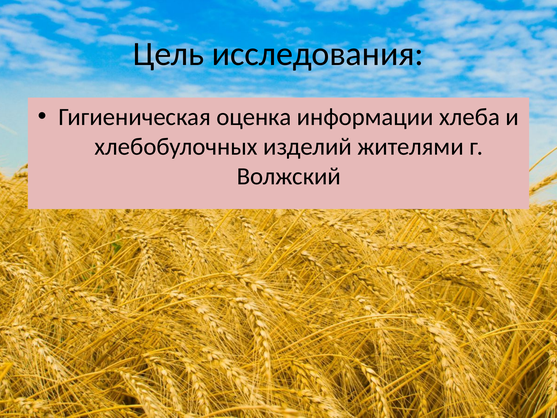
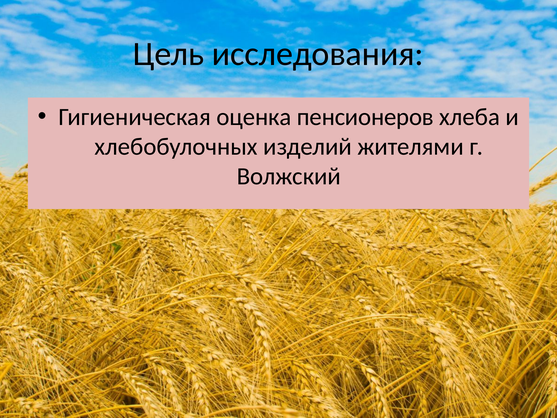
информации: информации -> пенсионеров
